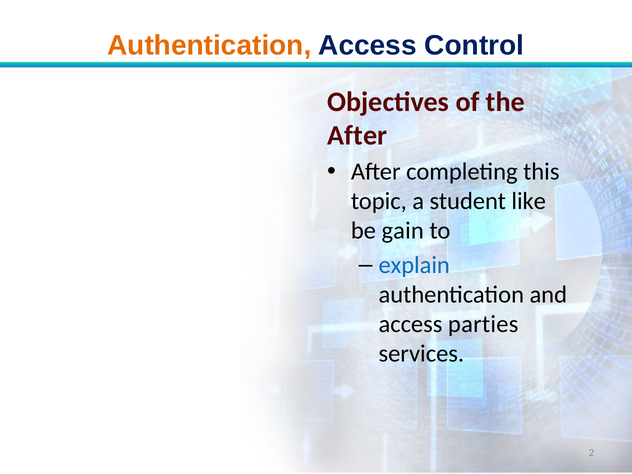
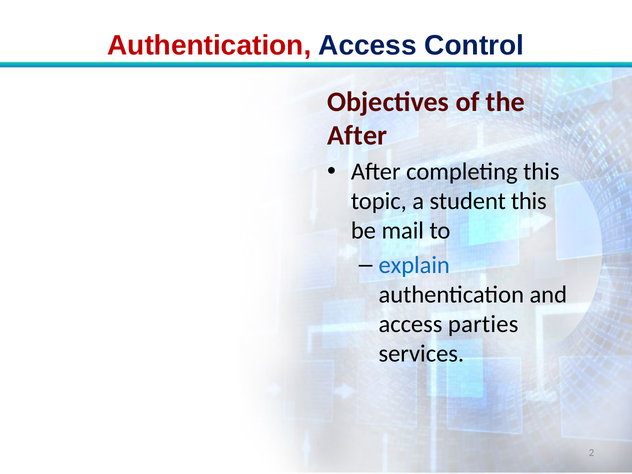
Authentication at (209, 46) colour: orange -> red
student like: like -> this
gain: gain -> mail
